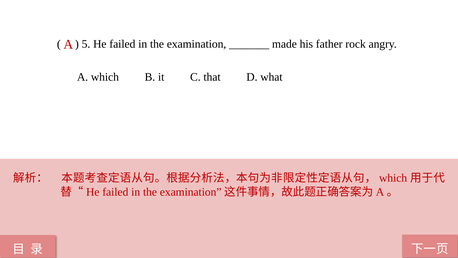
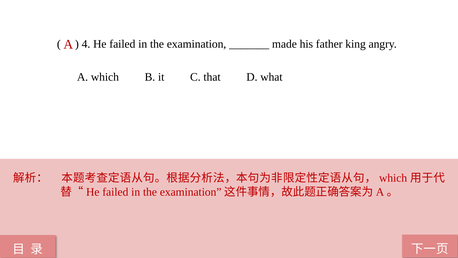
5: 5 -> 4
rock: rock -> king
